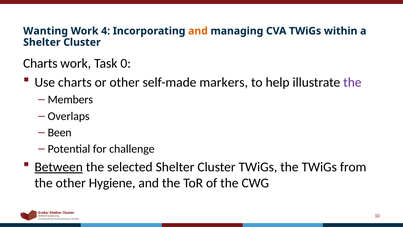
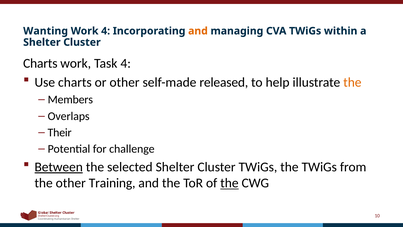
Task 0: 0 -> 4
markers: markers -> released
the at (352, 82) colour: purple -> orange
Been: Been -> Their
Hygiene: Hygiene -> Training
the at (229, 183) underline: none -> present
